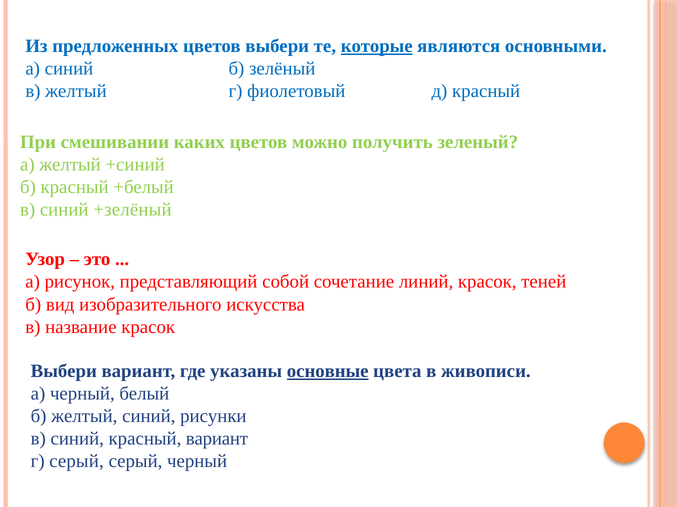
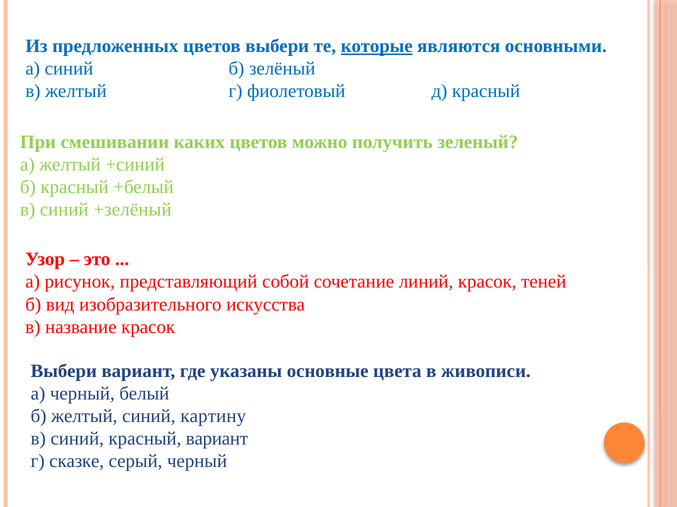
основные underline: present -> none
рисунки: рисунки -> картину
г серый: серый -> сказке
